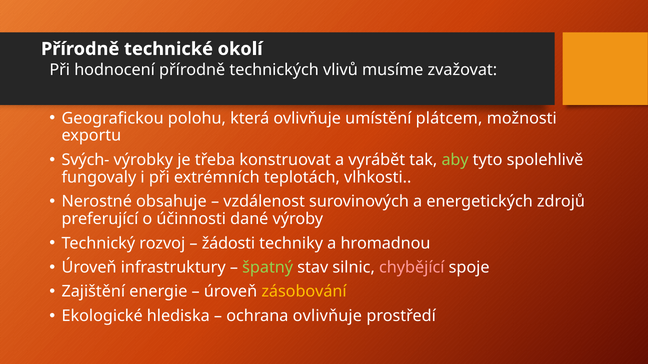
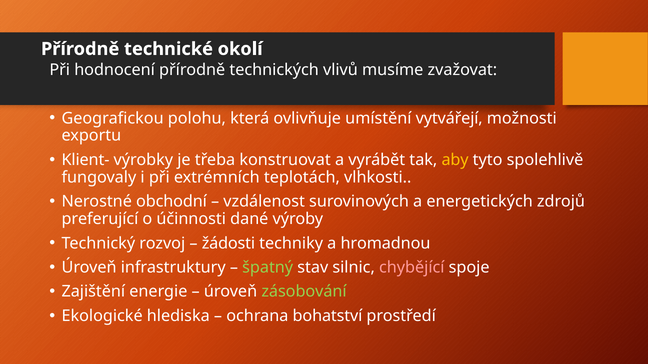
plátcem: plátcem -> vytvářejí
Svých-: Svých- -> Klient-
aby colour: light green -> yellow
obsahuje: obsahuje -> obchodní
zásobování colour: yellow -> light green
ochrana ovlivňuje: ovlivňuje -> bohatství
